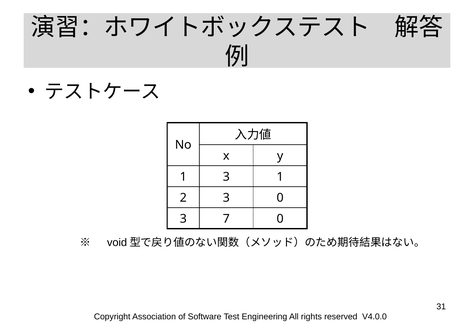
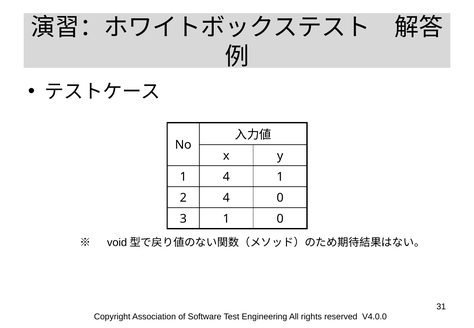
1 3: 3 -> 4
2 3: 3 -> 4
3 7: 7 -> 1
